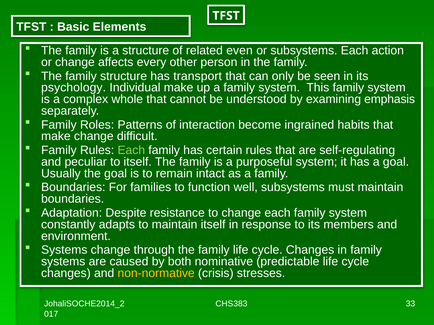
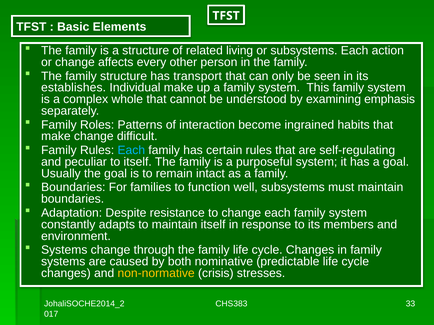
even: even -> living
psychology: psychology -> establishes
Each at (131, 150) colour: light green -> light blue
